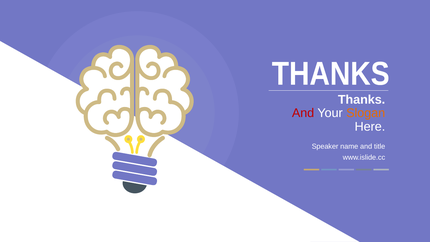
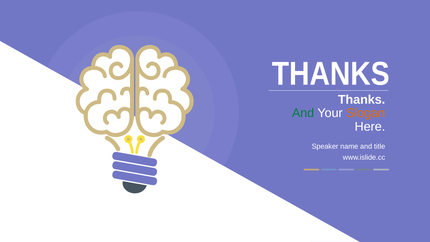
And at (303, 113) colour: red -> green
